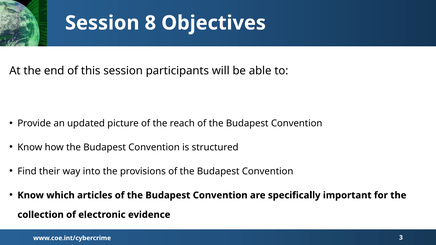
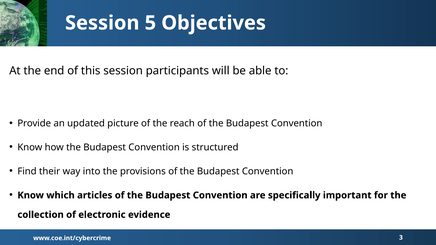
8: 8 -> 5
